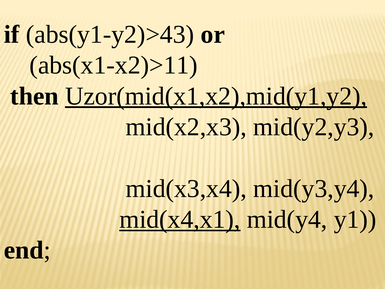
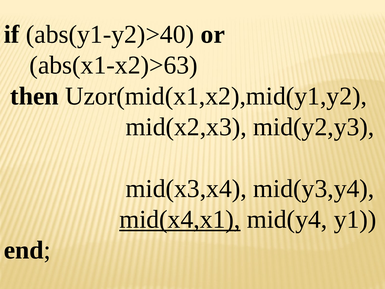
abs(y1-y2)>43: abs(y1-y2)>43 -> abs(y1-y2)>40
abs(x1-x2)>11: abs(x1-x2)>11 -> abs(x1-x2)>63
Uzor(mid(x1,x2),mid(y1,y2 underline: present -> none
